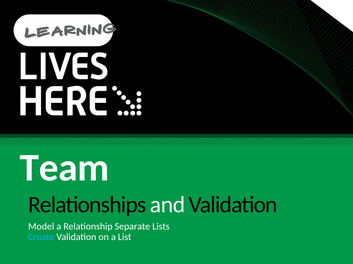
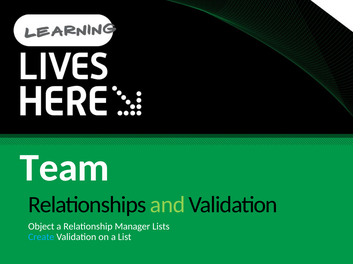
and colour: white -> light green
Model: Model -> Object
Separate: Separate -> Manager
